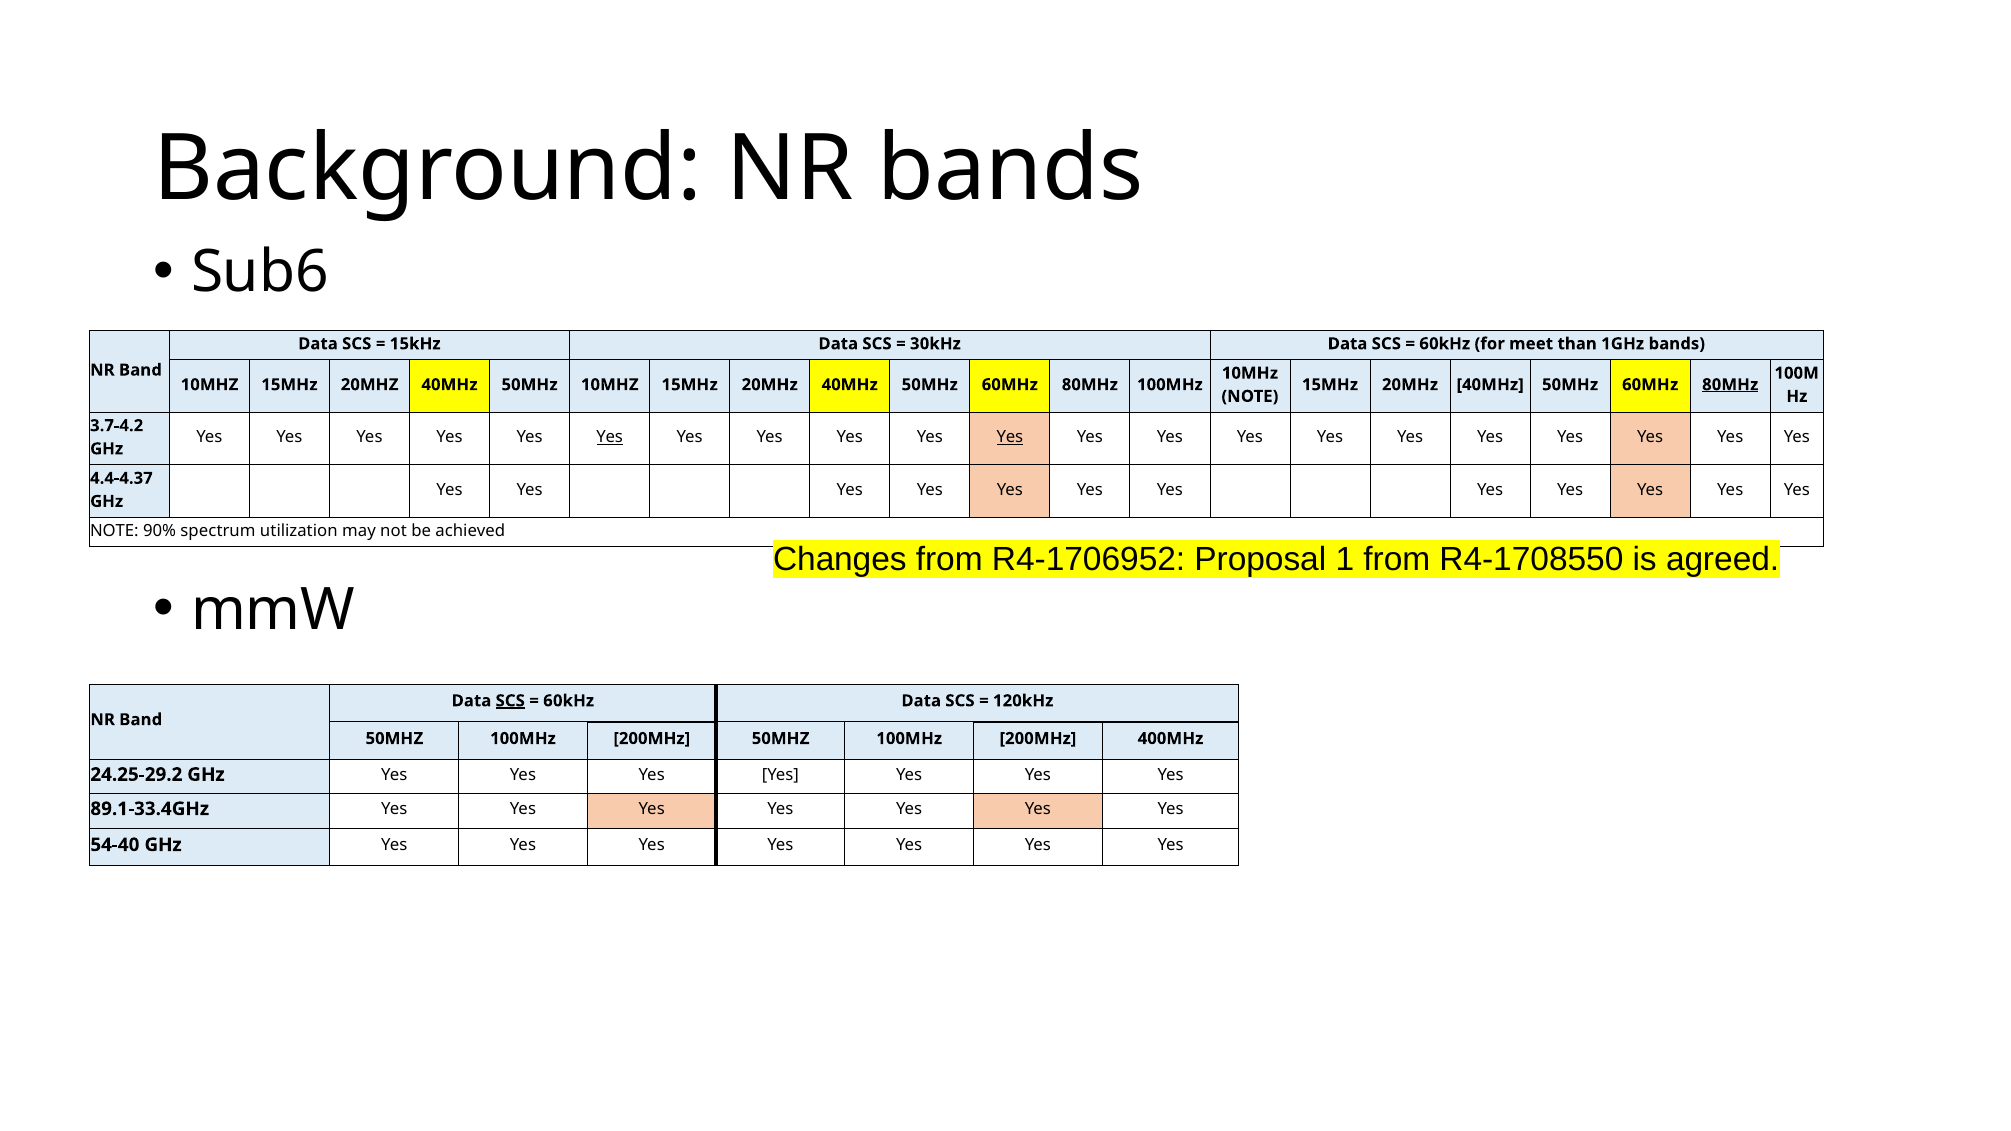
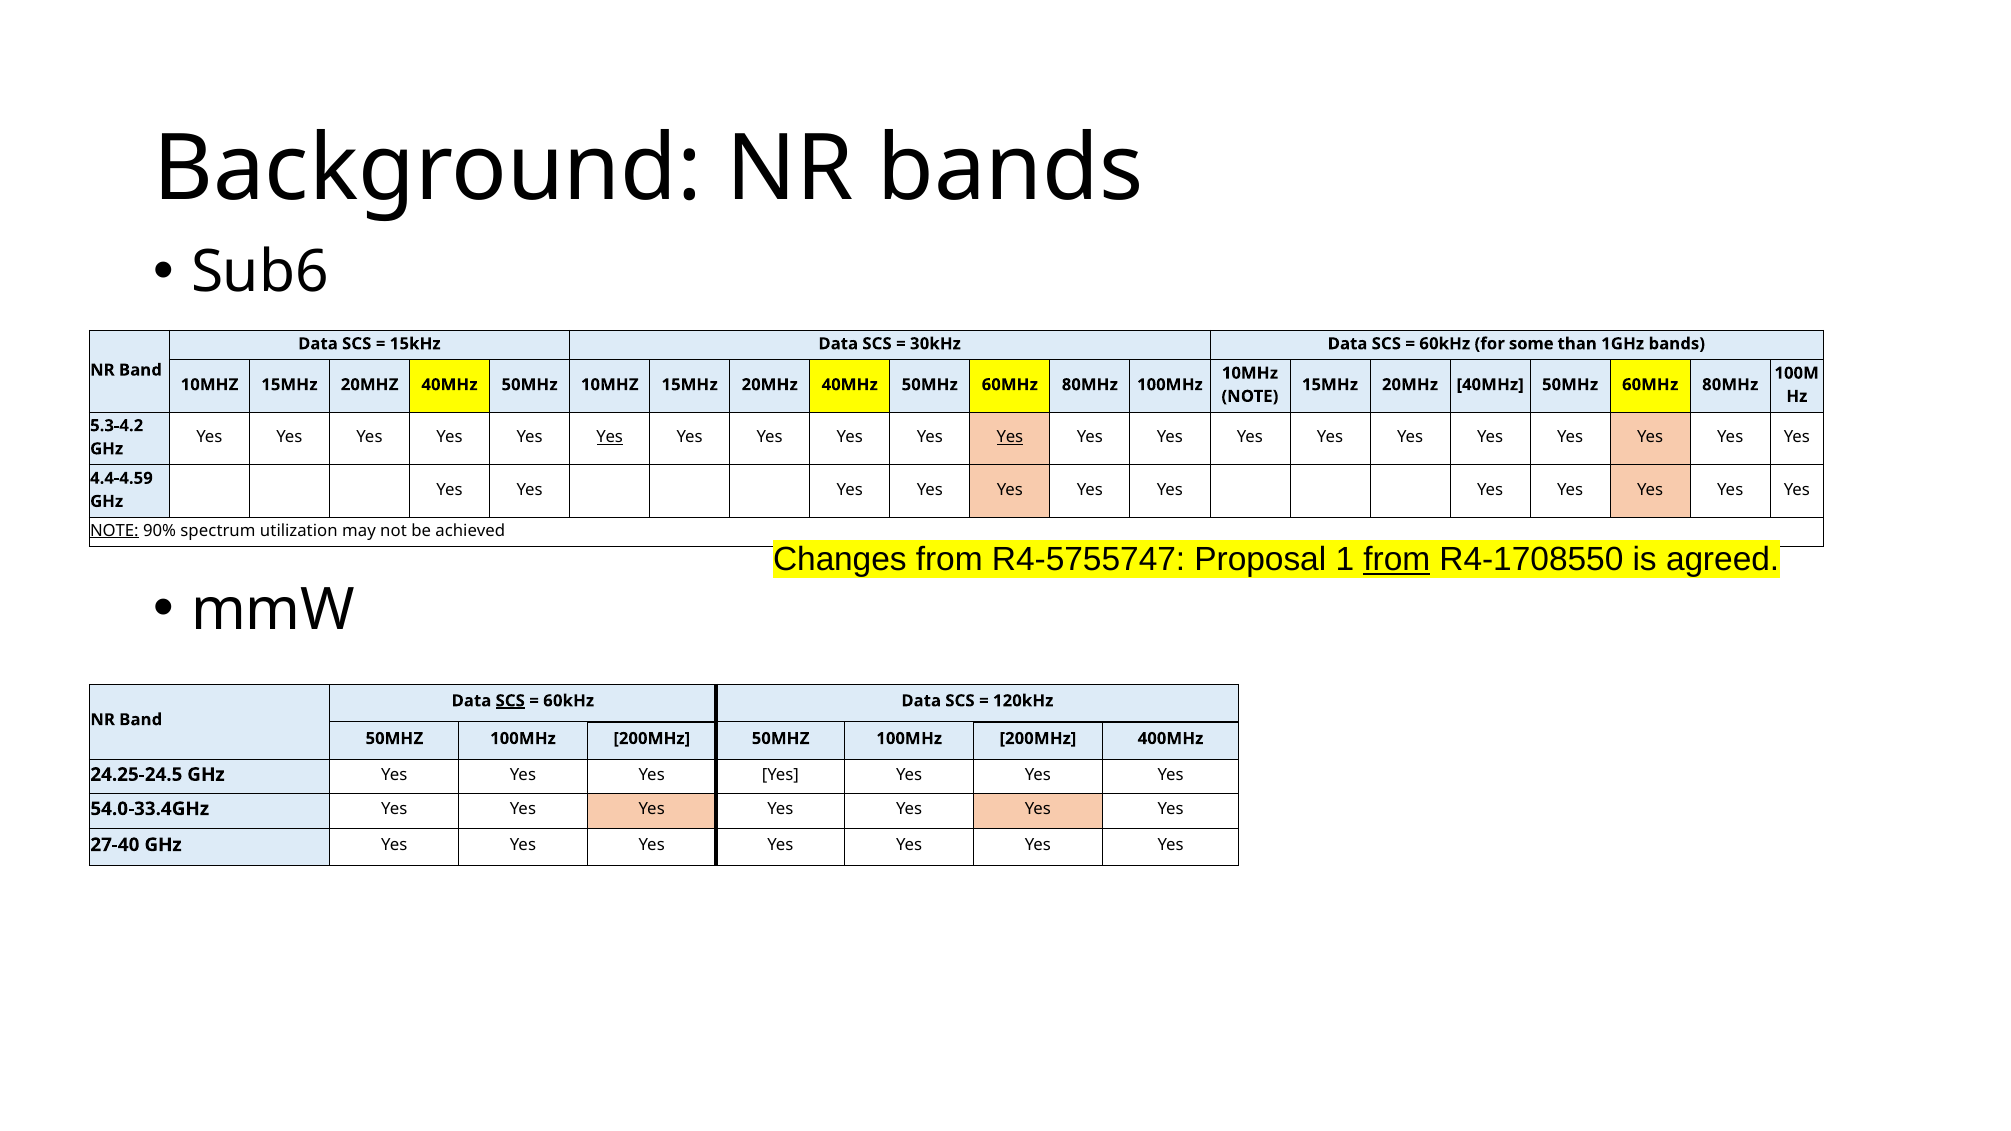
meet: meet -> some
80MHz at (1730, 385) underline: present -> none
3.7-4.2: 3.7-4.2 -> 5.3-4.2
4.4-4.37: 4.4-4.37 -> 4.4-4.59
NOTE at (114, 531) underline: none -> present
R4-1706952: R4-1706952 -> R4-5755747
from at (1397, 560) underline: none -> present
24.25-29.2: 24.25-29.2 -> 24.25-24.5
89.1-33.4GHz: 89.1-33.4GHz -> 54.0-33.4GHz
54-40: 54-40 -> 27-40
